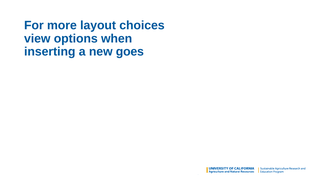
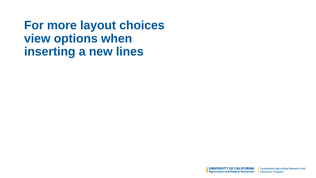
goes: goes -> lines
